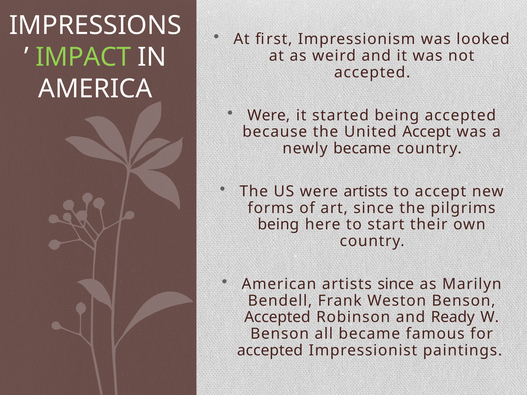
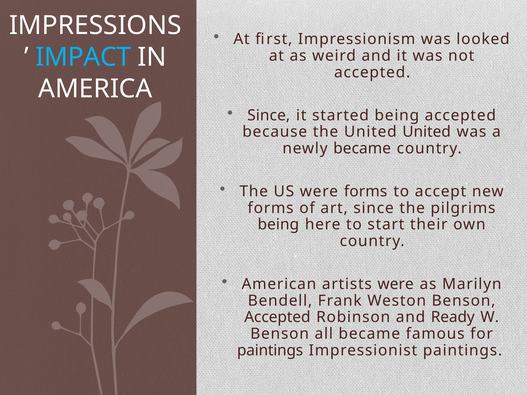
IMPACT colour: light green -> light blue
Were at (269, 115): Were -> Since
United Accept: Accept -> United
were artists: artists -> forms
artists since: since -> were
accepted at (270, 351): accepted -> paintings
